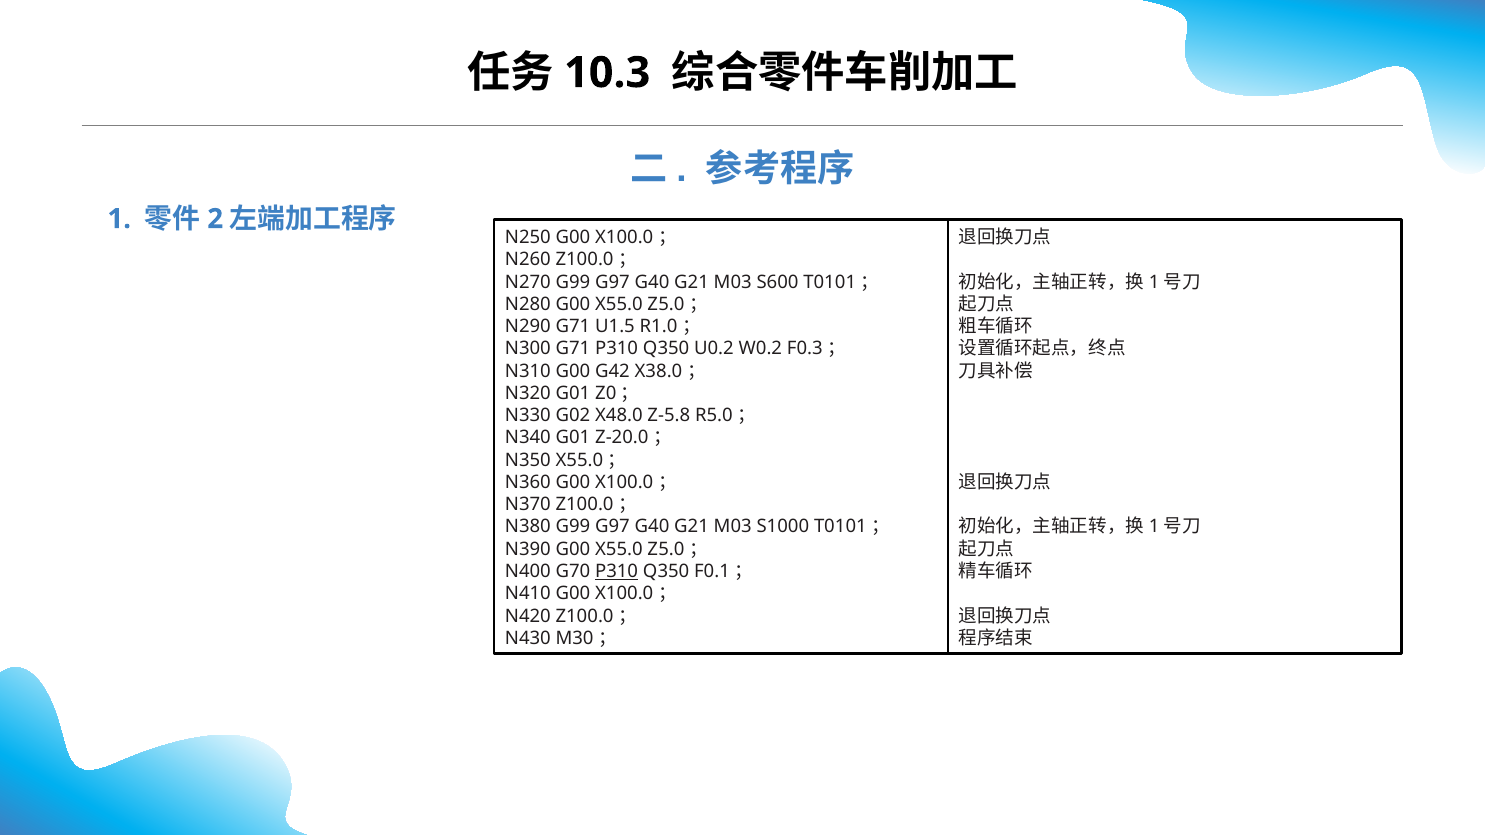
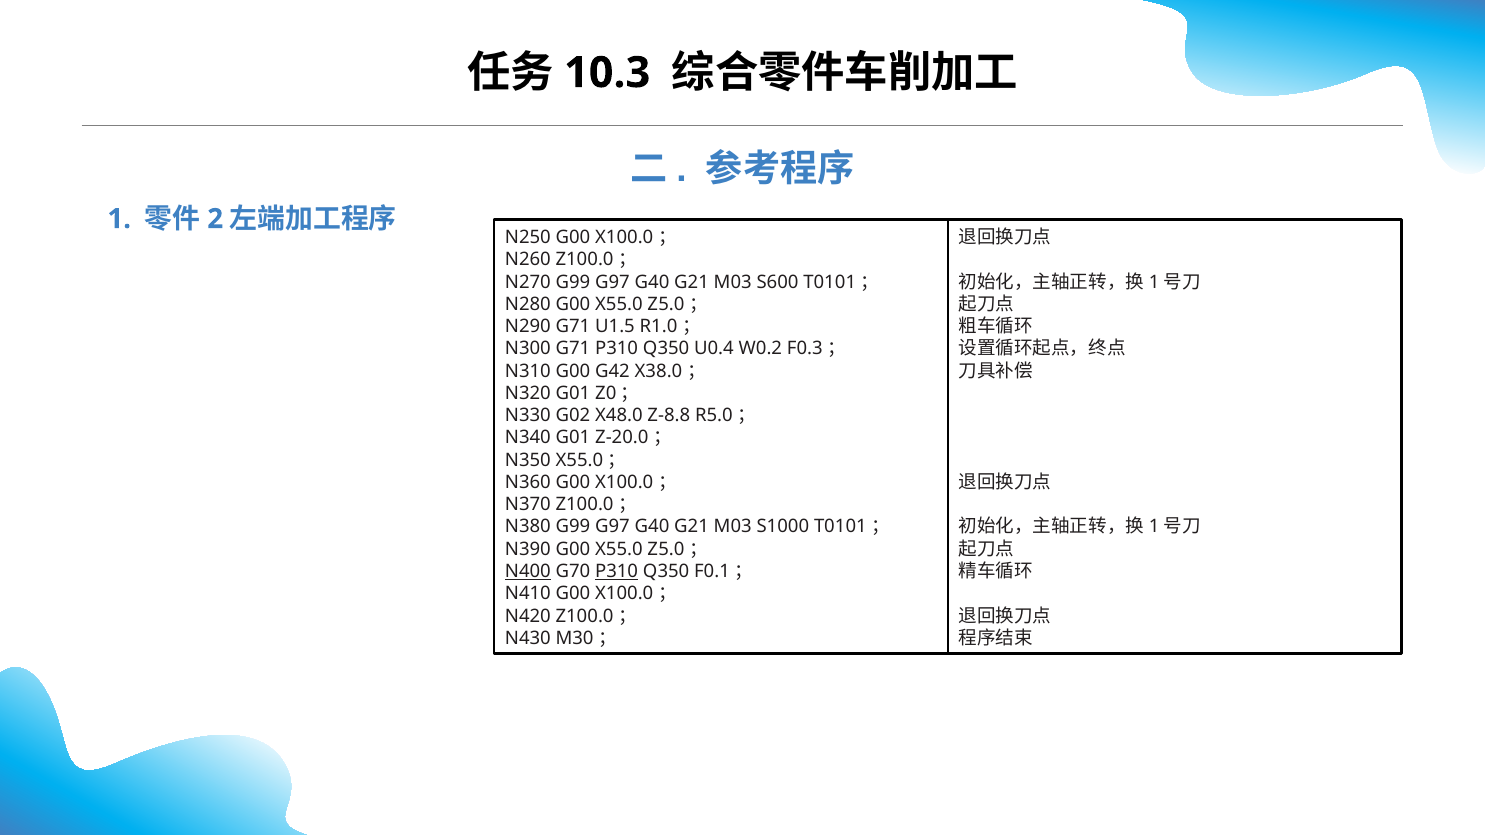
U0.2: U0.2 -> U0.4
Z-5.8: Z-5.8 -> Z-8.8
N400 underline: none -> present
